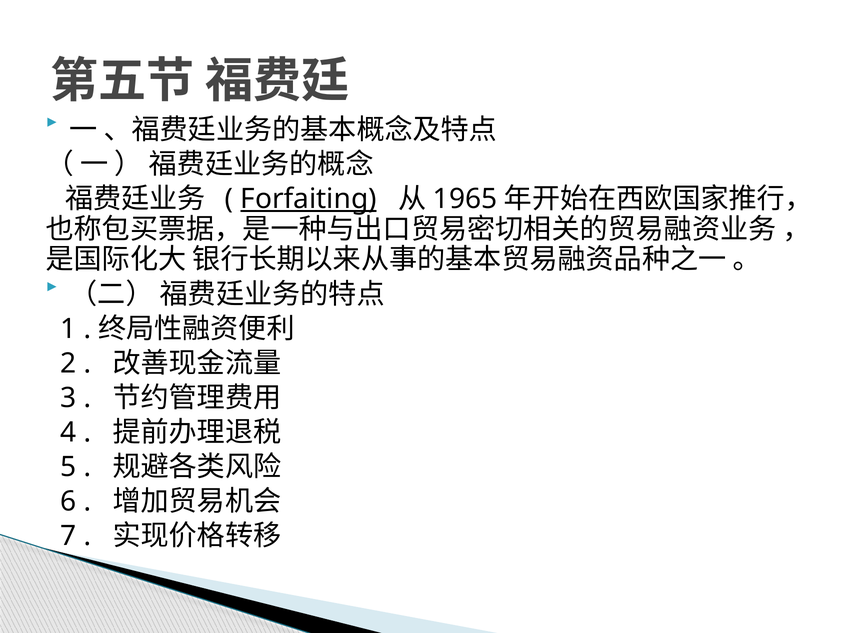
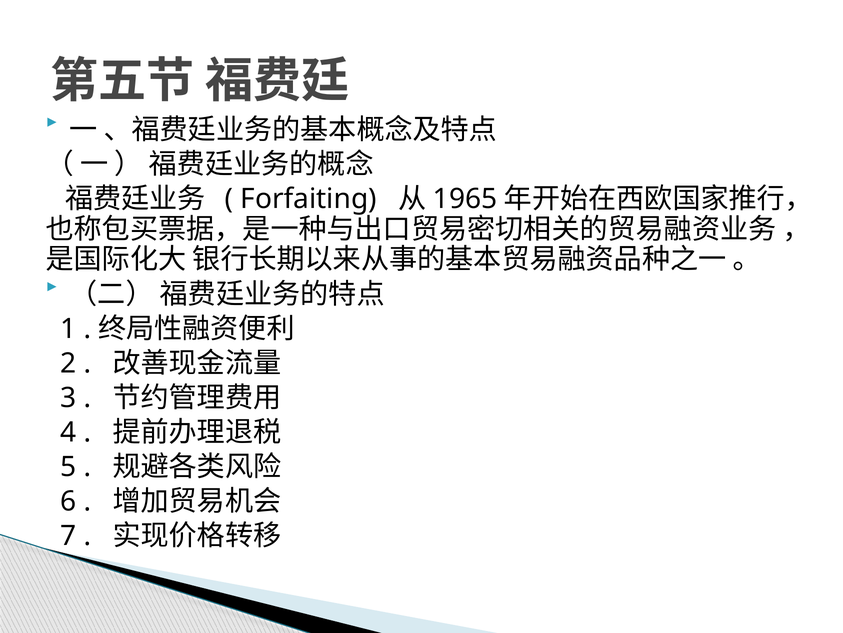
Forfaiting underline: present -> none
